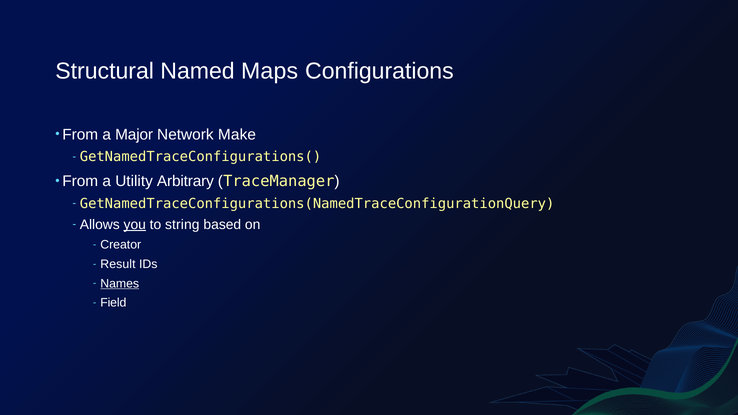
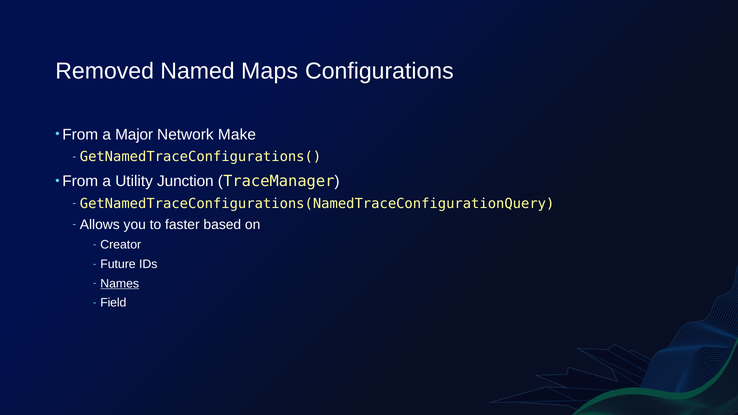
Structural: Structural -> Removed
Arbitrary: Arbitrary -> Junction
you underline: present -> none
string: string -> faster
Result: Result -> Future
